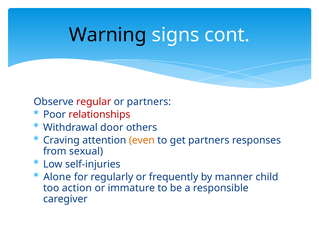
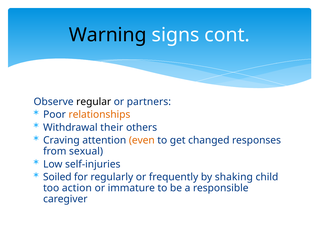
regular colour: red -> black
relationships colour: red -> orange
door: door -> their
get partners: partners -> changed
Alone: Alone -> Soiled
manner: manner -> shaking
